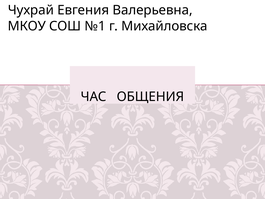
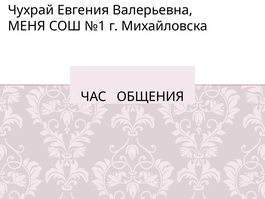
МКОУ: МКОУ -> МЕНЯ
